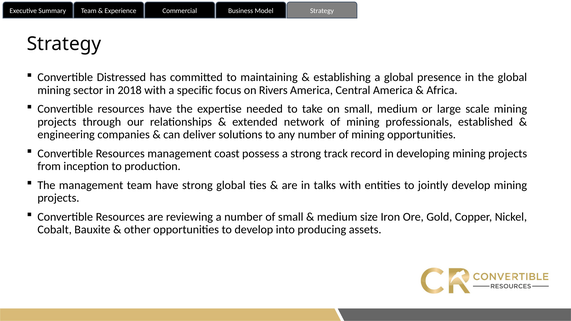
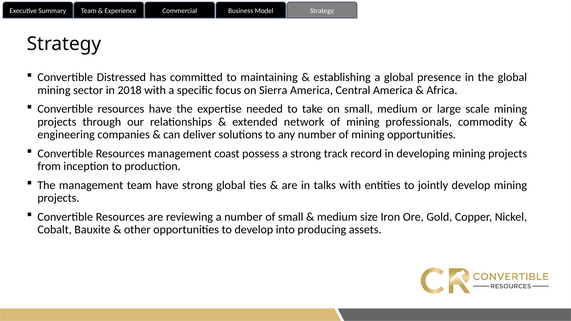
Rivers: Rivers -> Sierra
established: established -> commodity
